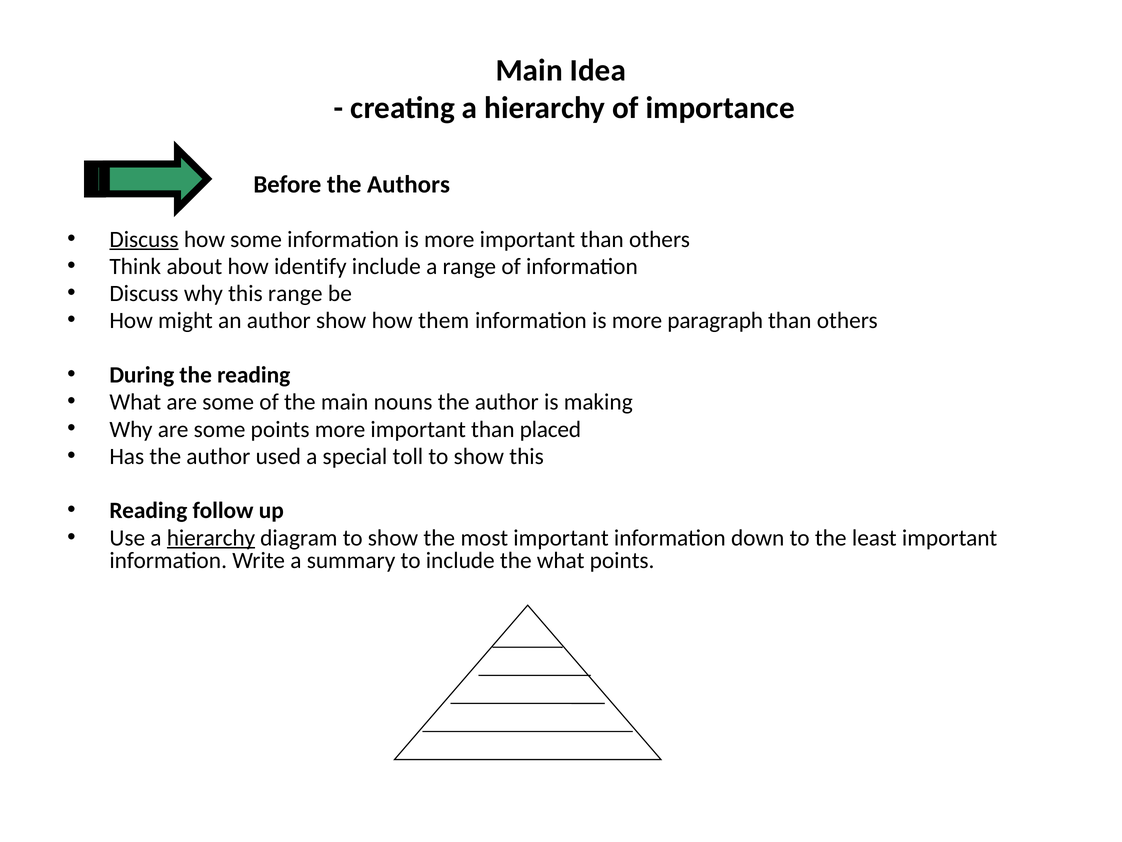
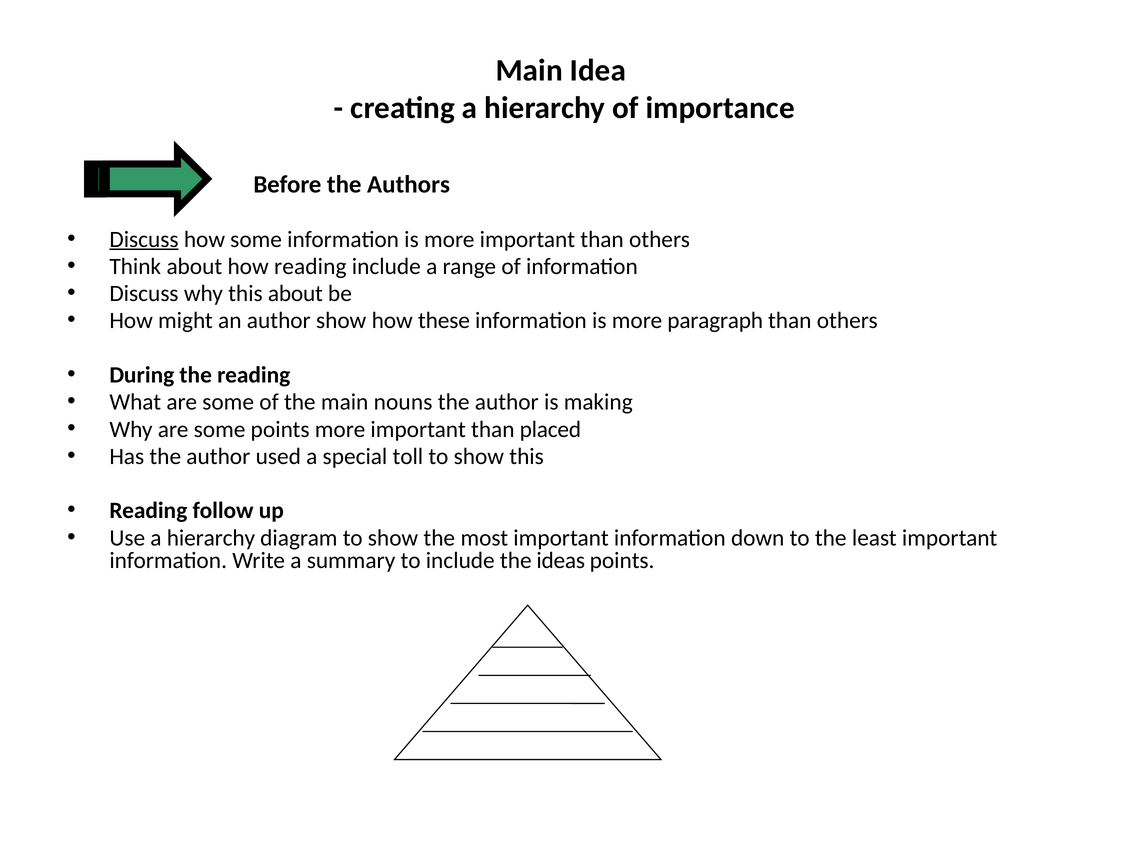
how identify: identify -> reading
this range: range -> about
them: them -> these
hierarchy at (211, 538) underline: present -> none
the what: what -> ideas
